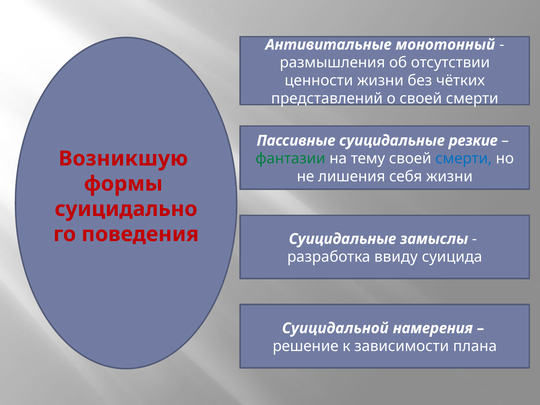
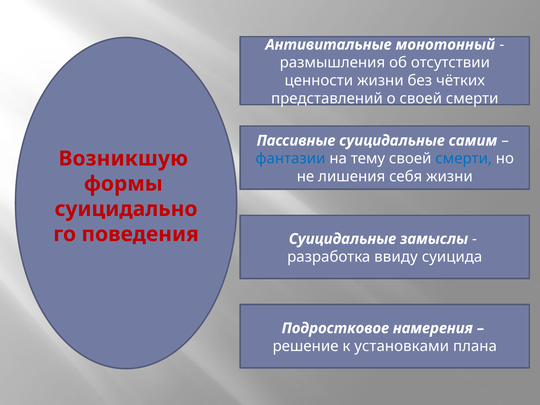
резкие: резкие -> самим
фантазии colour: green -> blue
Суицидальной: Суицидальной -> Подростковое
зависимости: зависимости -> установками
